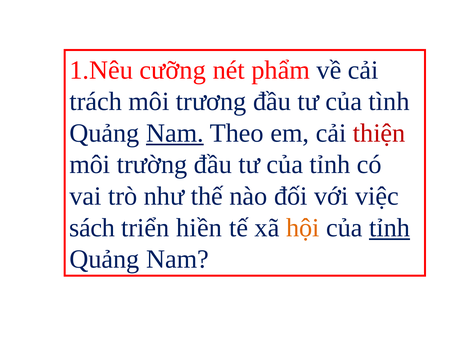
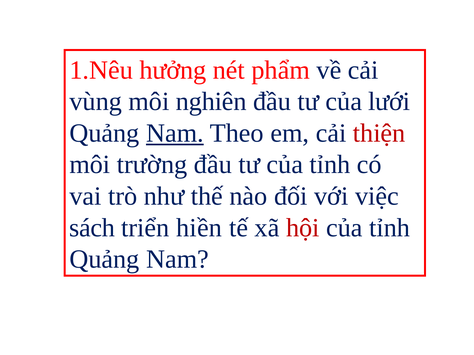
cưỡng: cưỡng -> hưởng
trách: trách -> vùng
trương: trương -> nghiên
tình: tình -> lưới
hội colour: orange -> red
tỉnh at (390, 228) underline: present -> none
